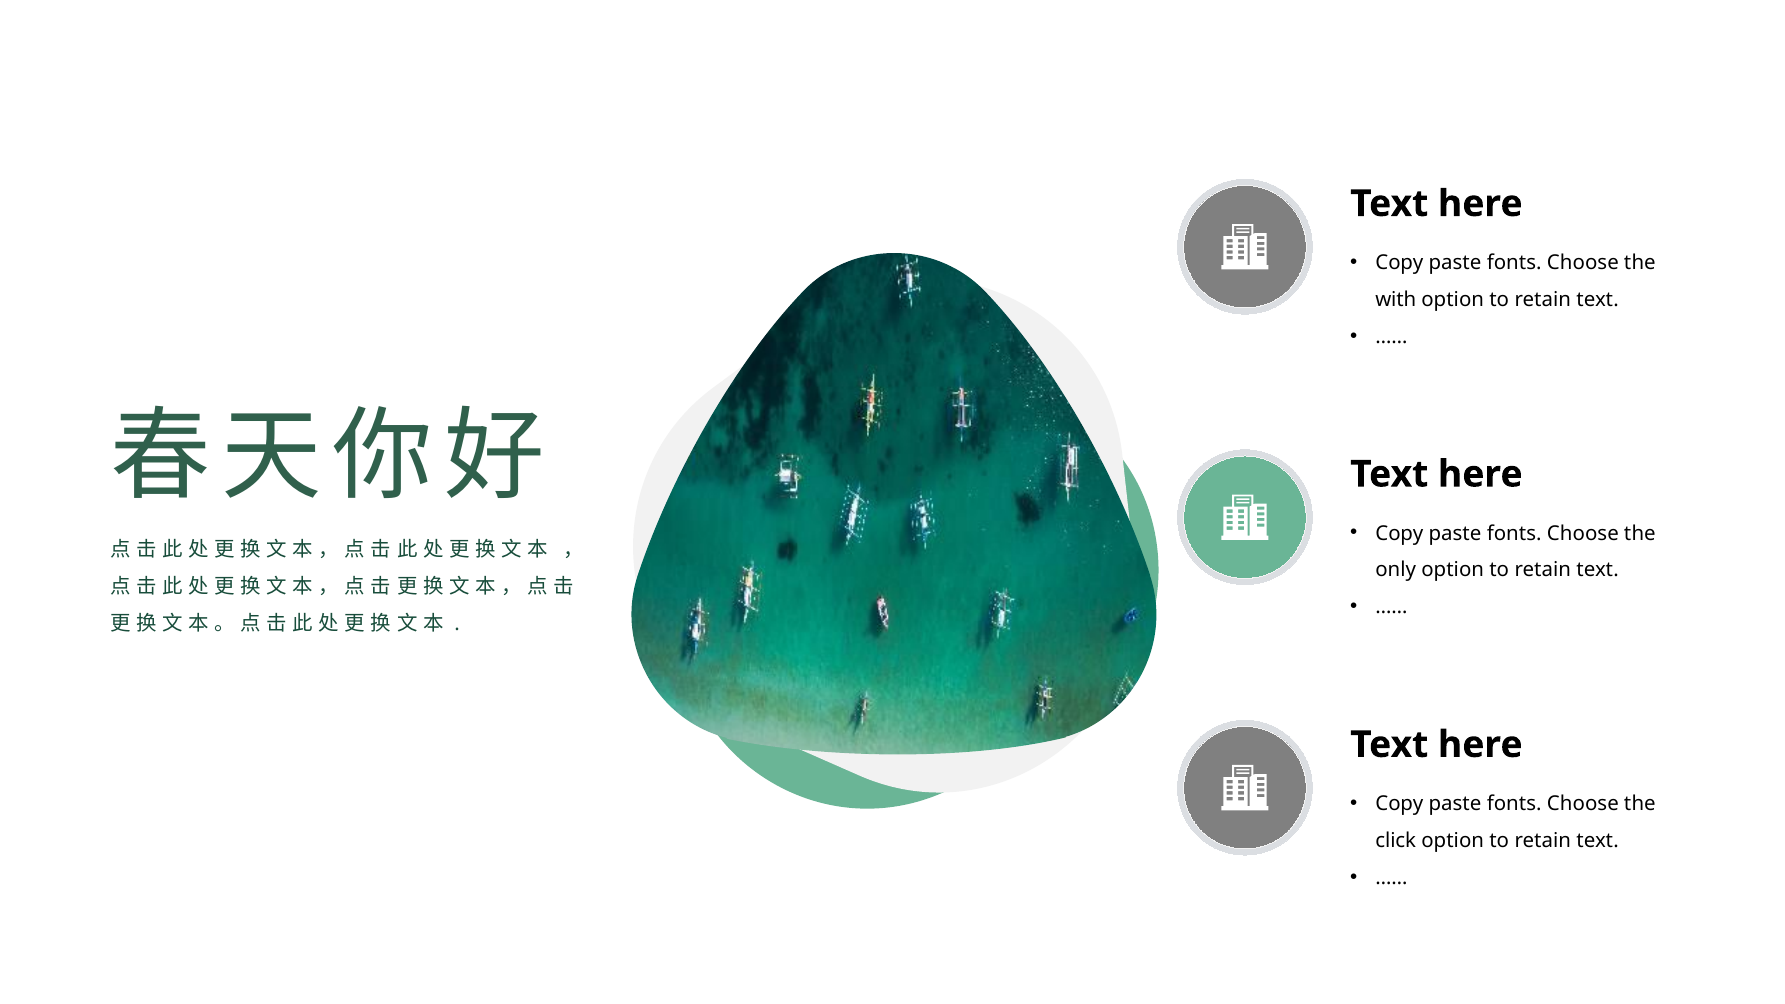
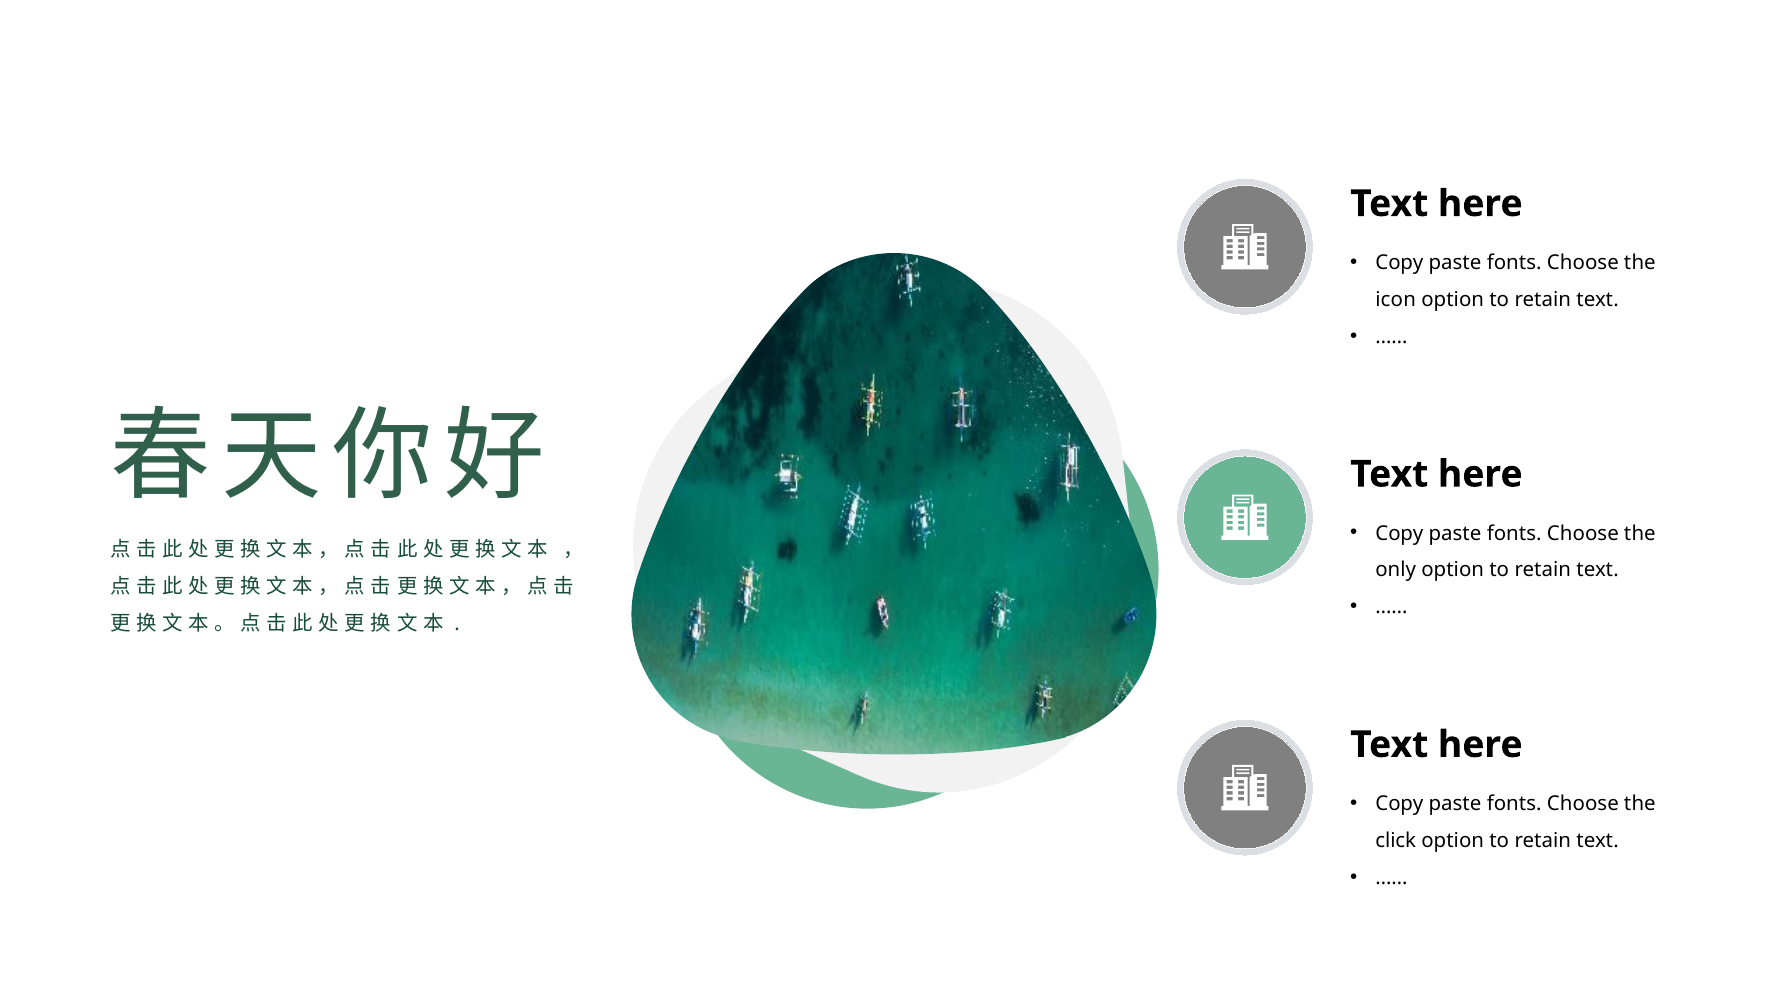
with: with -> icon
